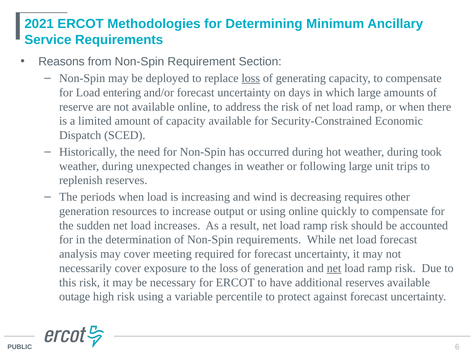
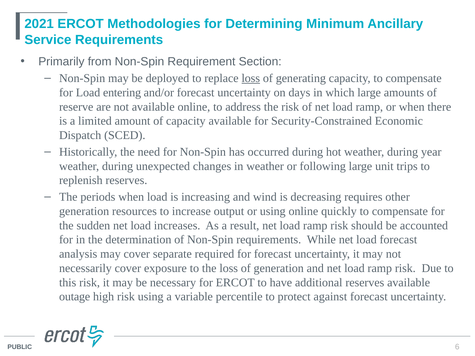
Reasons: Reasons -> Primarily
took: took -> year
meeting: meeting -> separate
net at (334, 268) underline: present -> none
